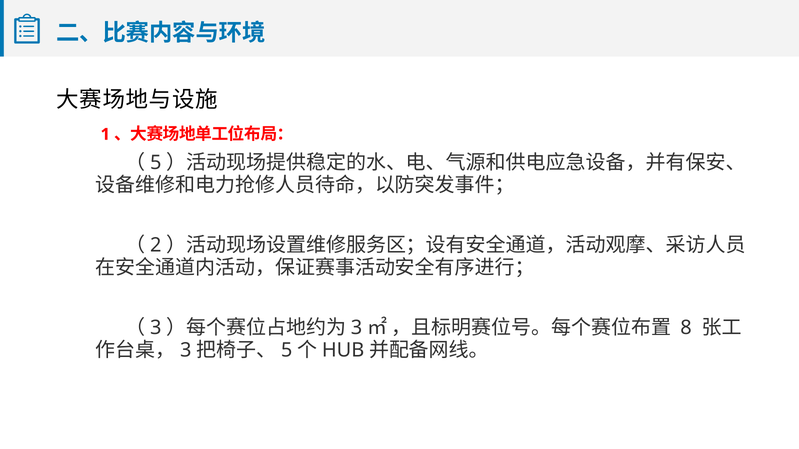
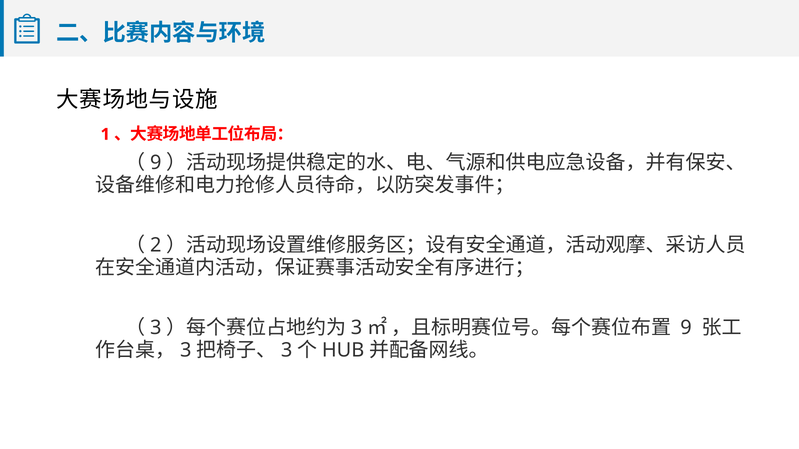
5 at (156, 163): 5 -> 9
8 at (686, 328): 8 -> 9
5 at (287, 350): 5 -> 3
